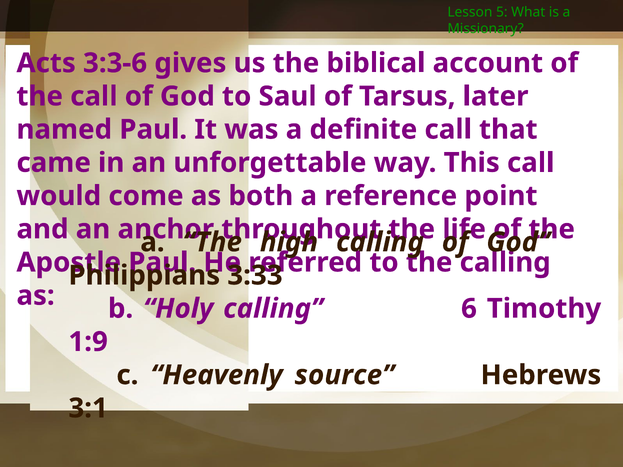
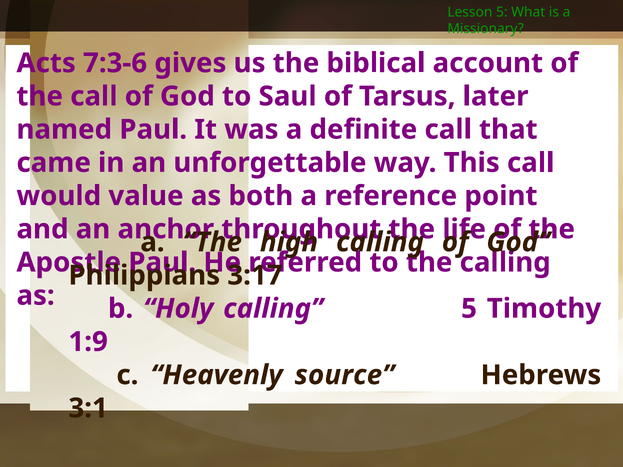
3:3-6: 3:3-6 -> 7:3-6
come: come -> value
3:33: 3:33 -> 3:17
calling 6: 6 -> 5
